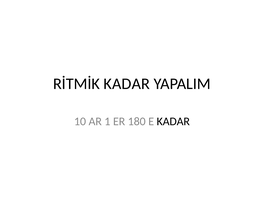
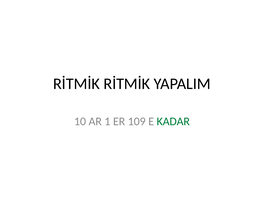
RİTMİK KADAR: KADAR -> RİTMİK
180: 180 -> 109
KADAR at (173, 121) colour: black -> green
